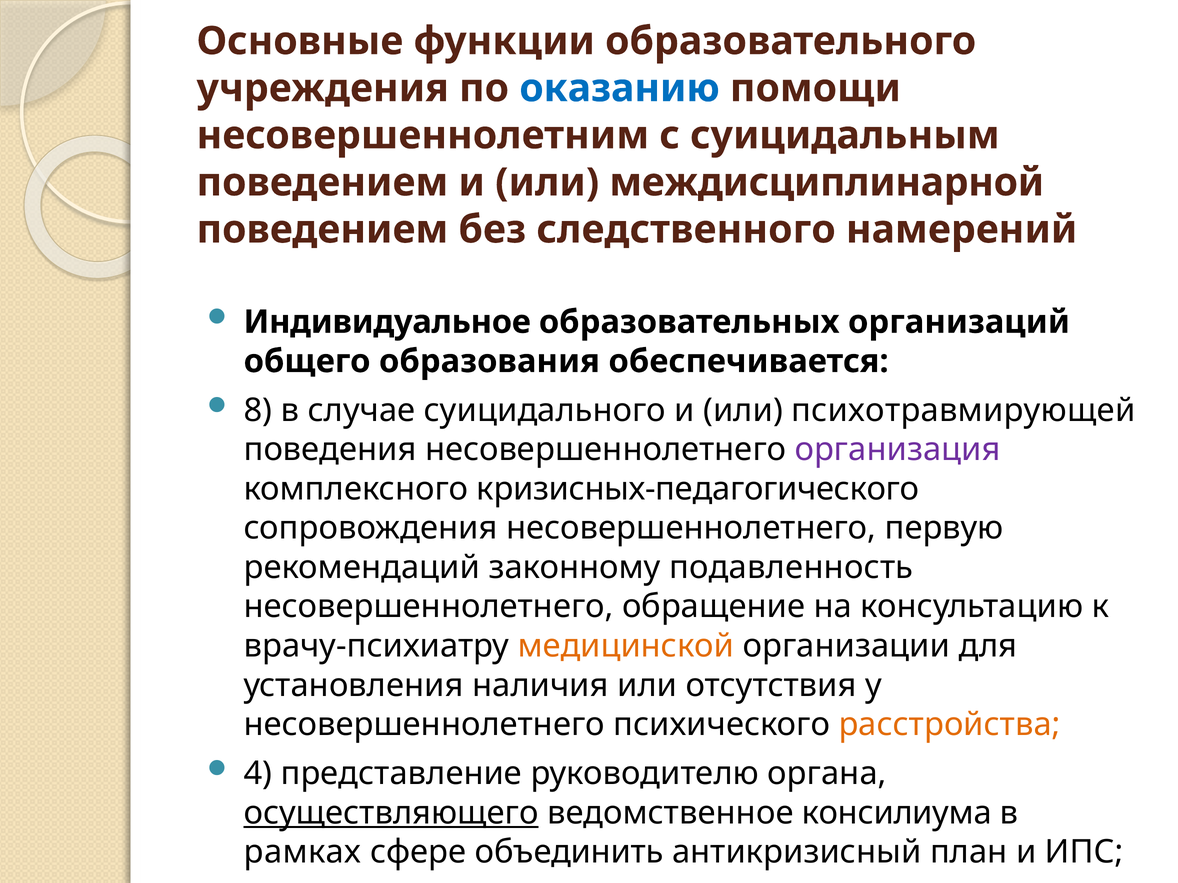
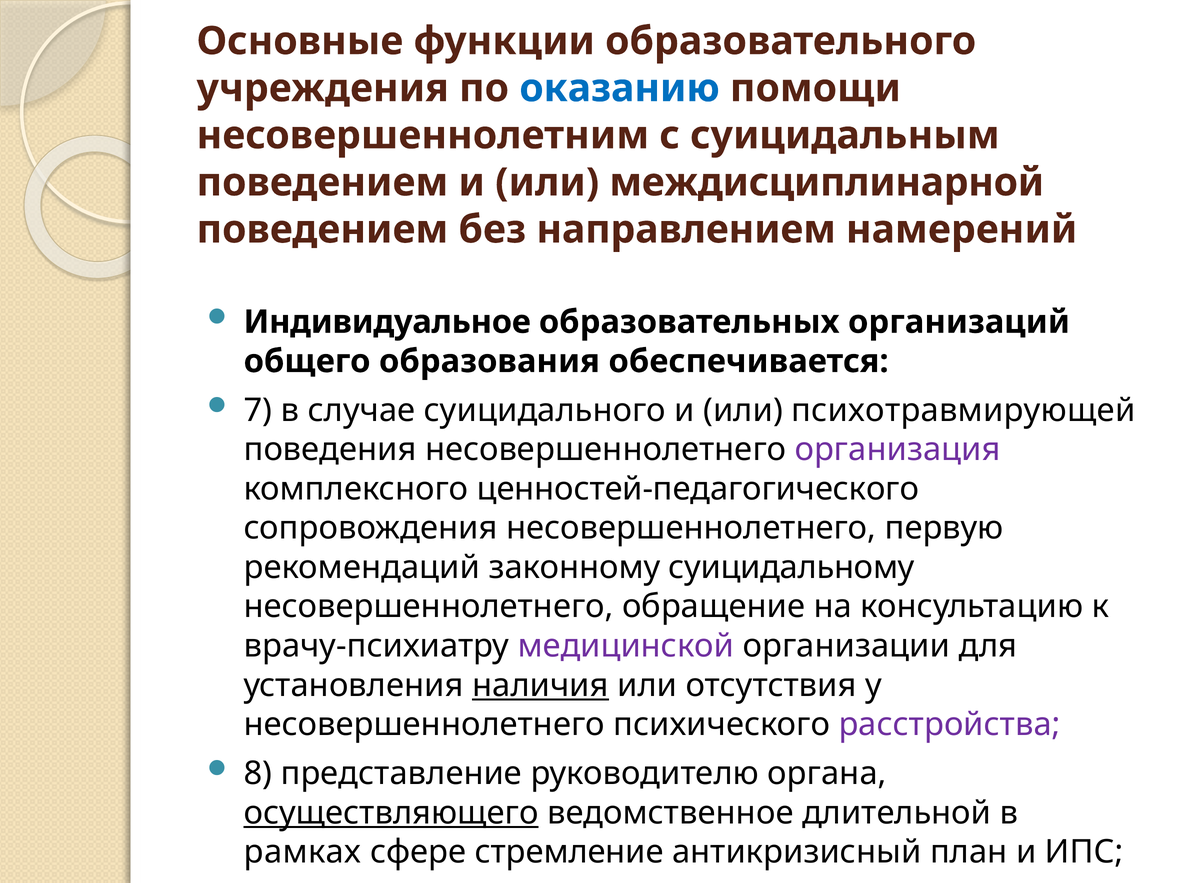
следственного: следственного -> направлением
8: 8 -> 7
кризисных-педагогического: кризисных-педагогического -> ценностей-педагогического
подавленность: подавленность -> суицидальному
медицинской colour: orange -> purple
наличия underline: none -> present
расстройства colour: orange -> purple
4: 4 -> 8
консилиума: консилиума -> длительной
объединить: объединить -> стремление
